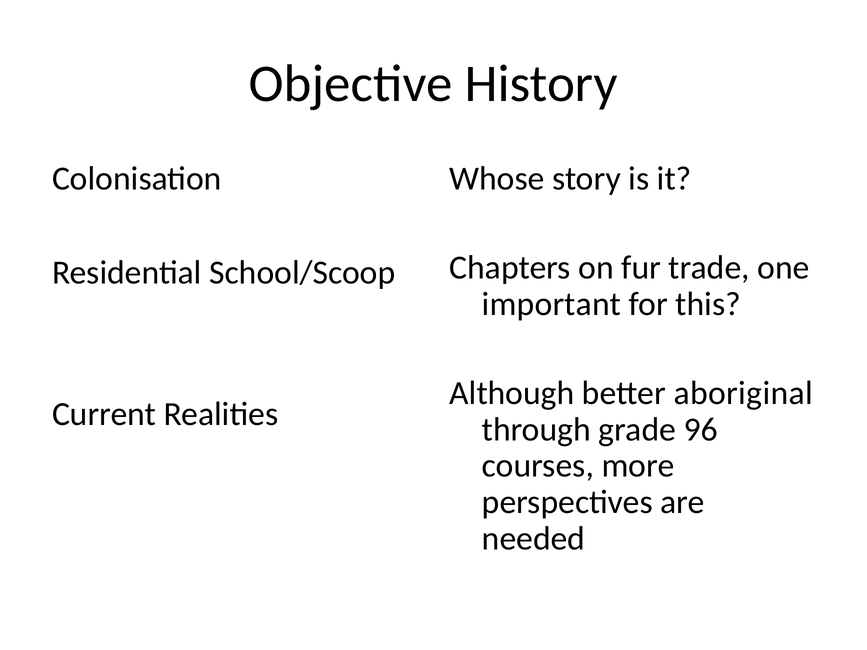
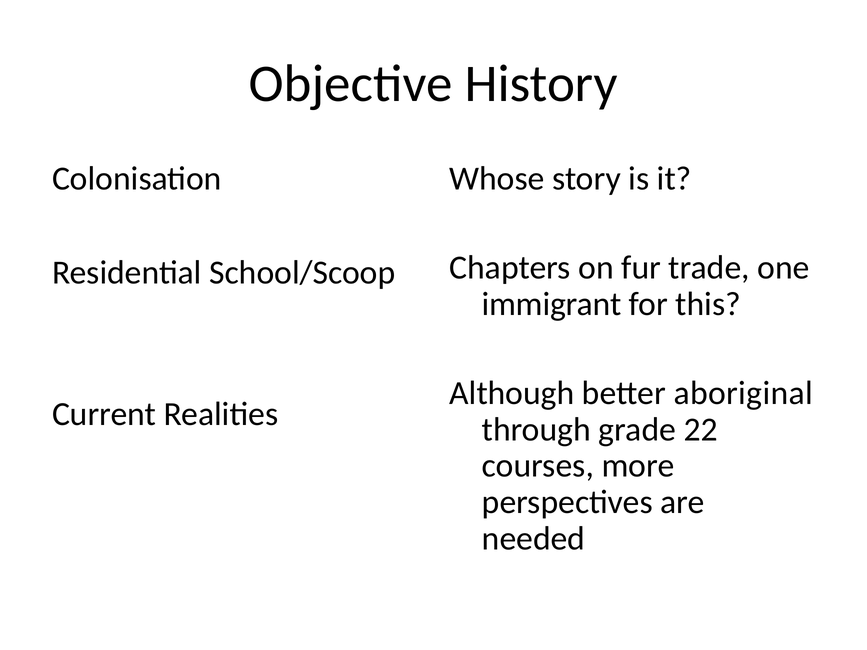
important: important -> immigrant
96: 96 -> 22
